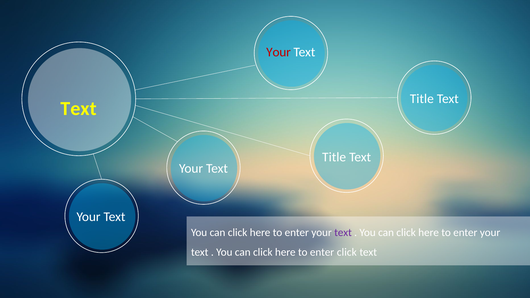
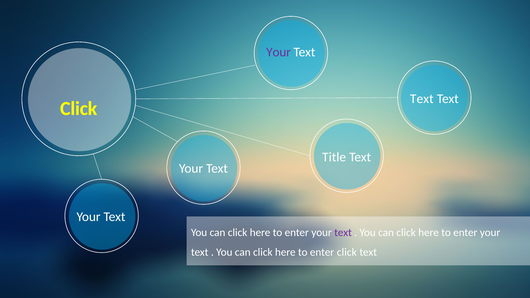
Your at (279, 52) colour: red -> purple
Title at (422, 99): Title -> Text
Text at (79, 109): Text -> Click
